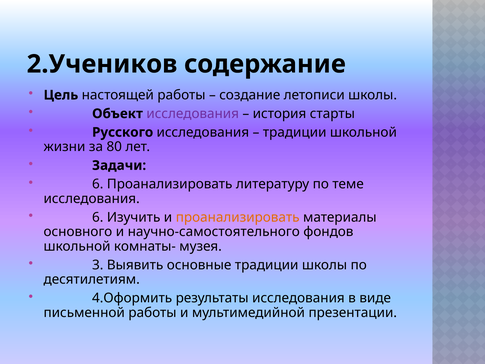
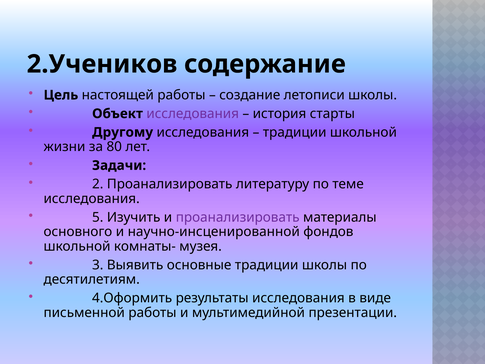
Русского: Русского -> Другому
6 at (98, 184): 6 -> 2
6 at (98, 217): 6 -> 5
проанализировать at (238, 217) colour: orange -> purple
научно-самостоятельного: научно-самостоятельного -> научно-инсценированной
